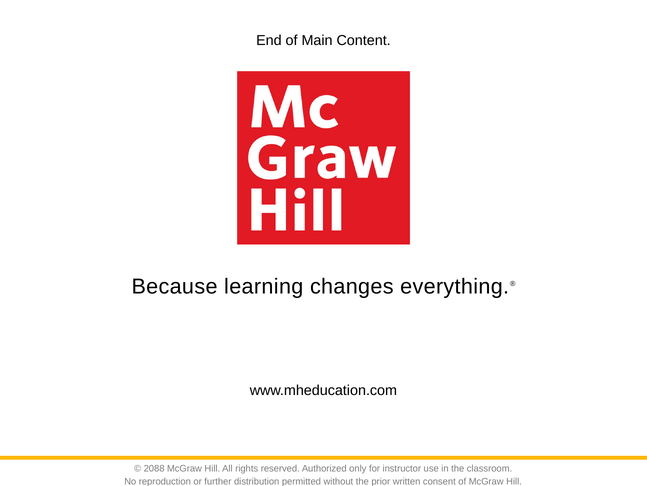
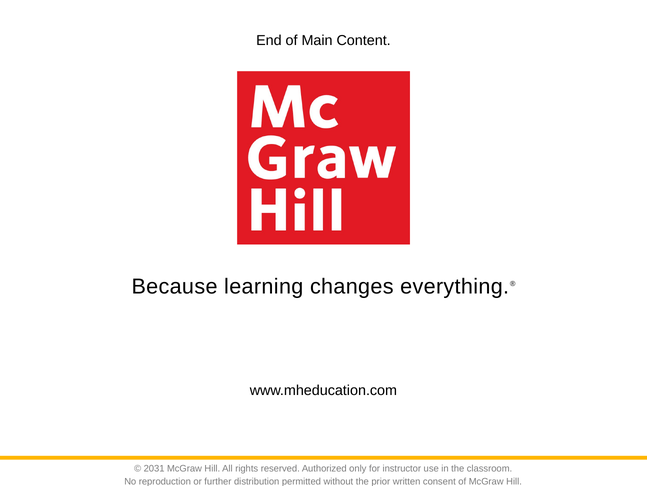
2088: 2088 -> 2031
